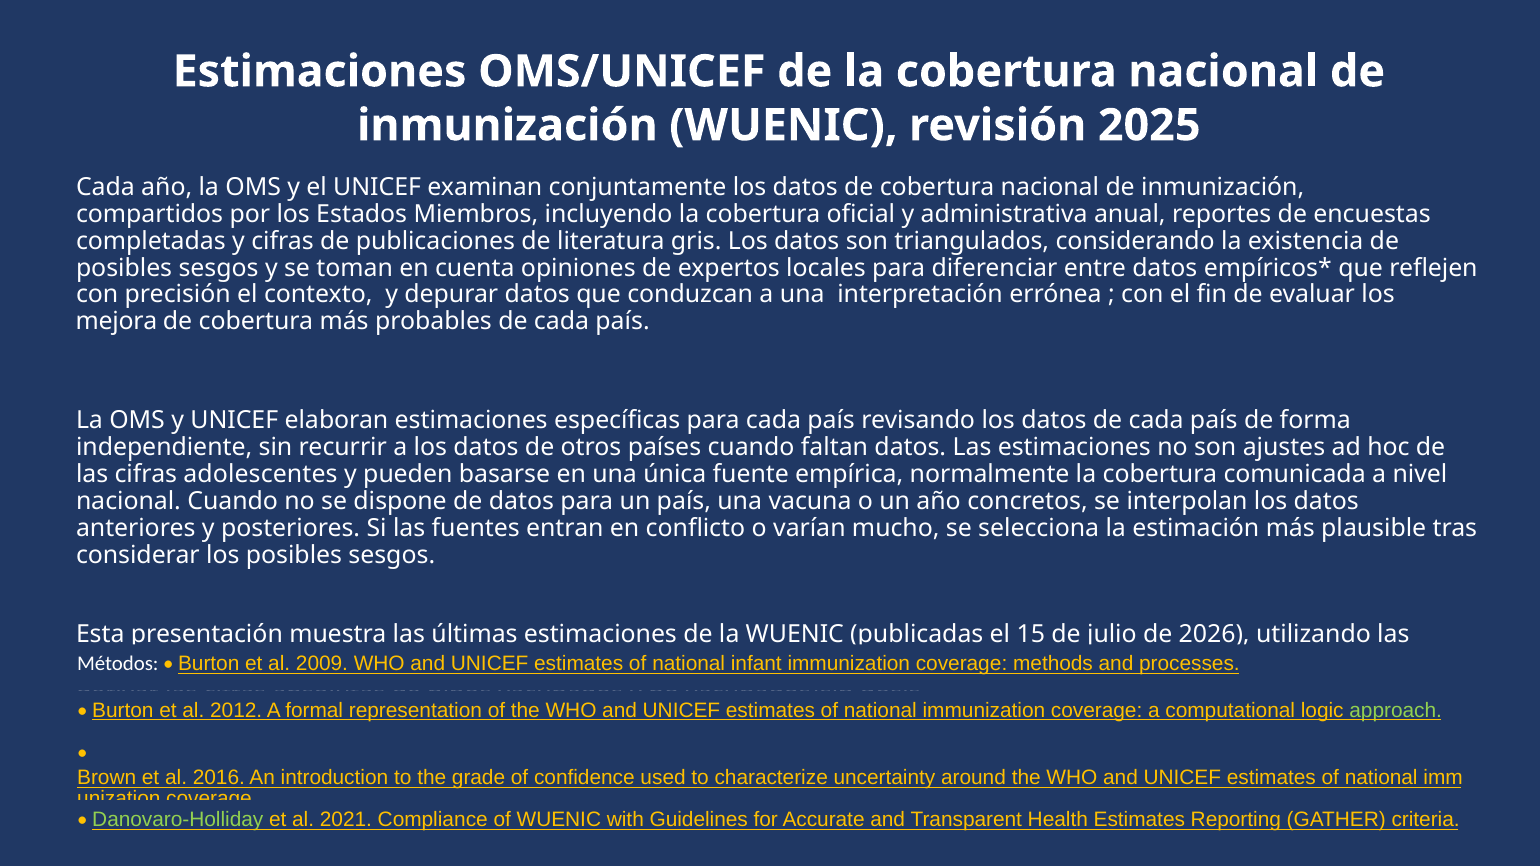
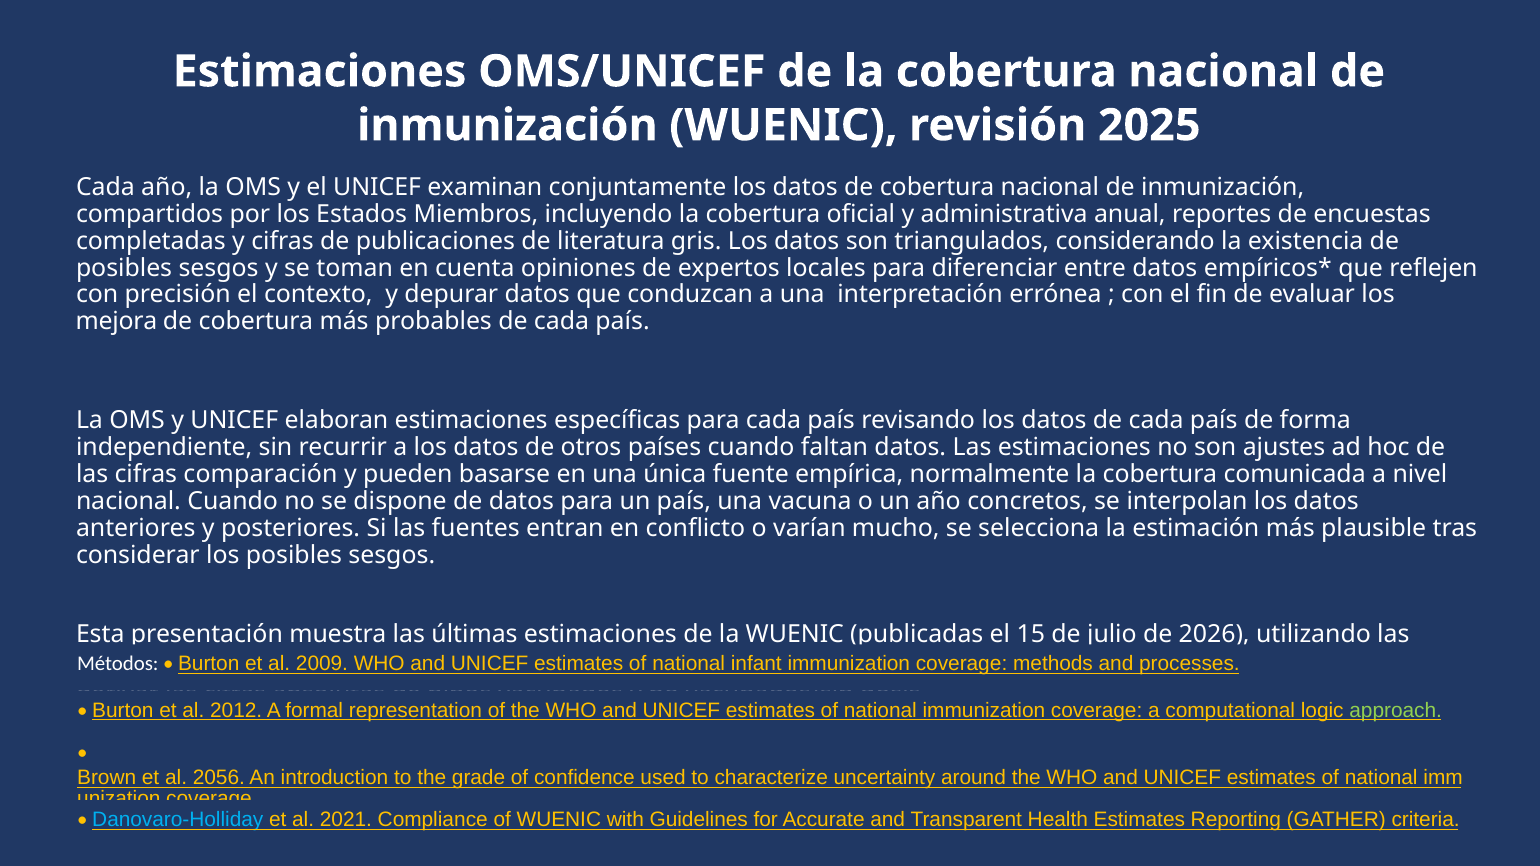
adolescentes: adolescentes -> comparación
2016: 2016 -> 2056
Danovaro-Holliday colour: light green -> light blue
